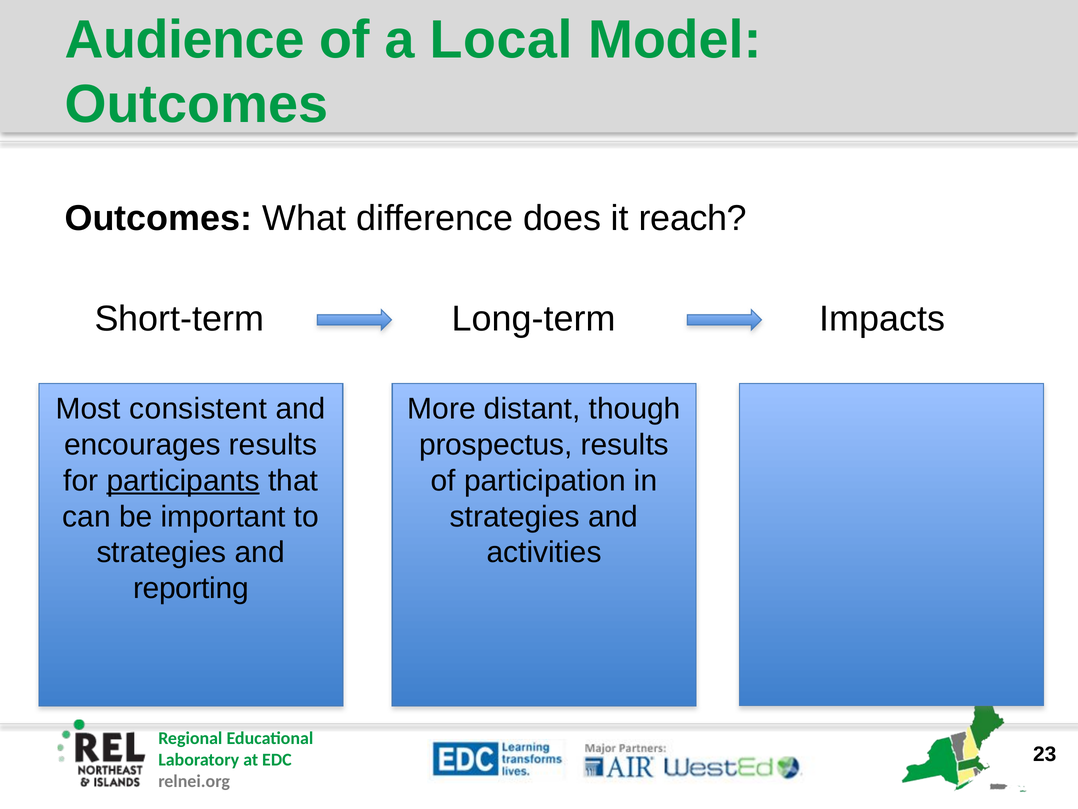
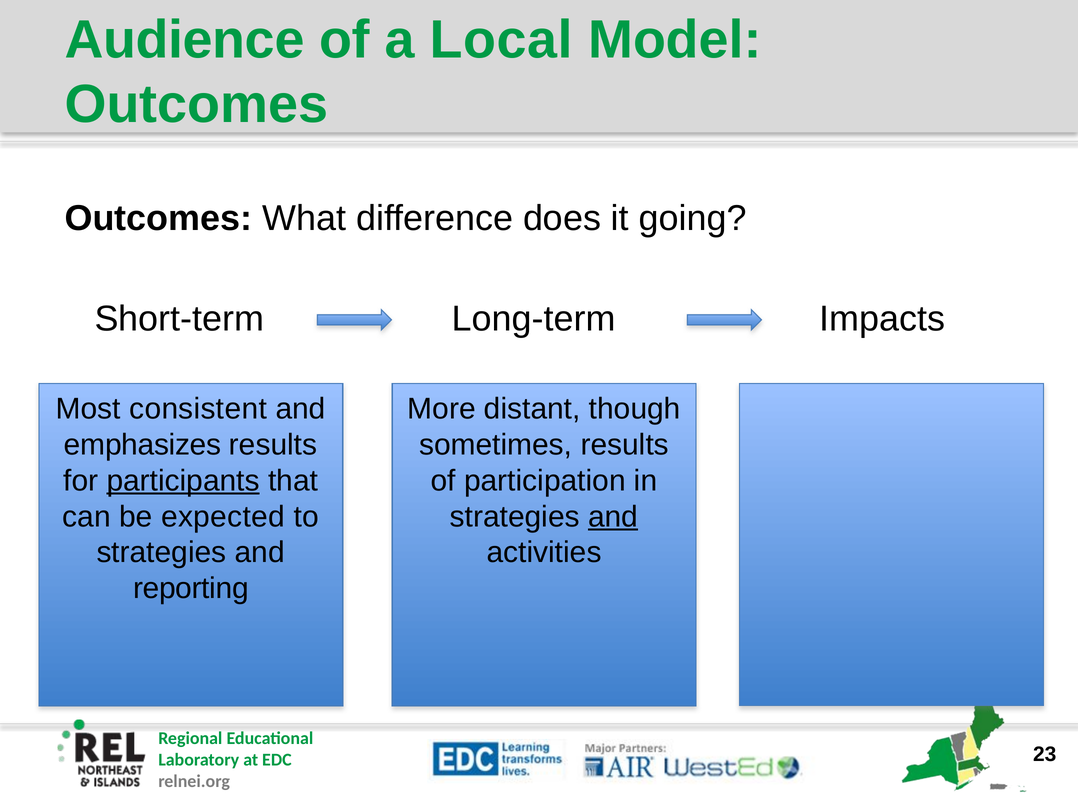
reach: reach -> going
encourages: encourages -> emphasizes
prospectus: prospectus -> sometimes
important: important -> expected
and at (613, 516) underline: none -> present
